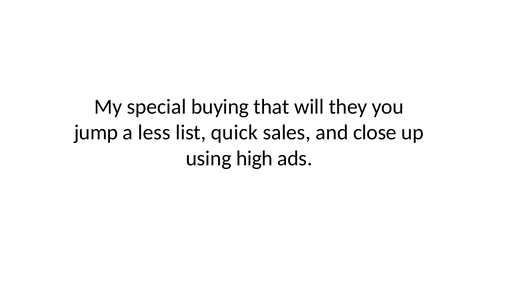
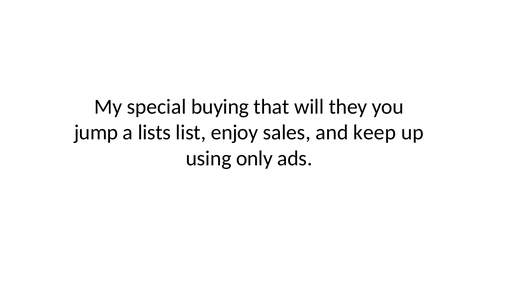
less: less -> lists
quick: quick -> enjoy
close: close -> keep
high: high -> only
